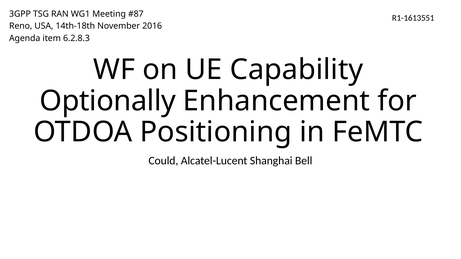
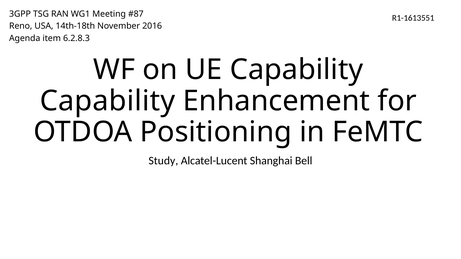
Optionally at (108, 101): Optionally -> Capability
Could: Could -> Study
